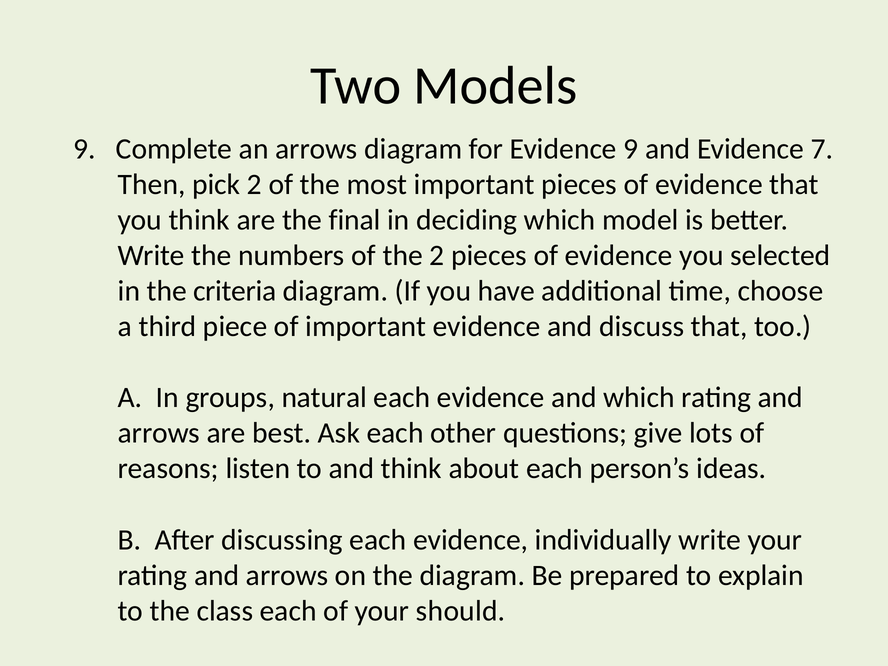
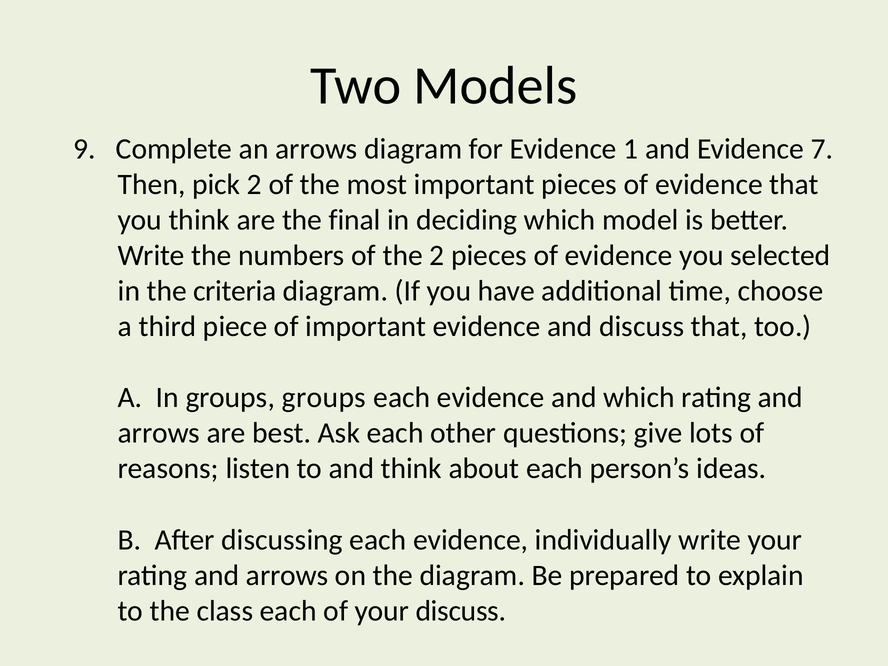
Evidence 9: 9 -> 1
groups natural: natural -> groups
your should: should -> discuss
